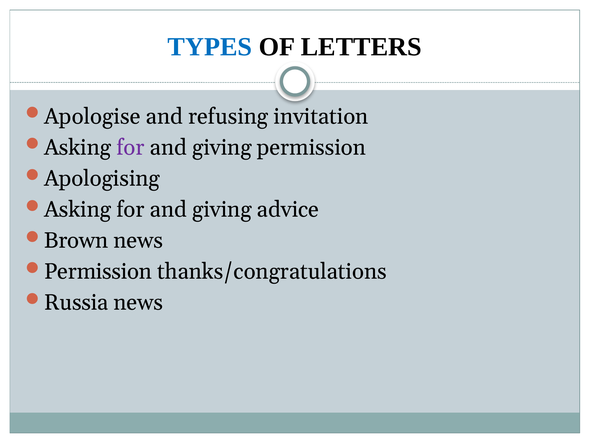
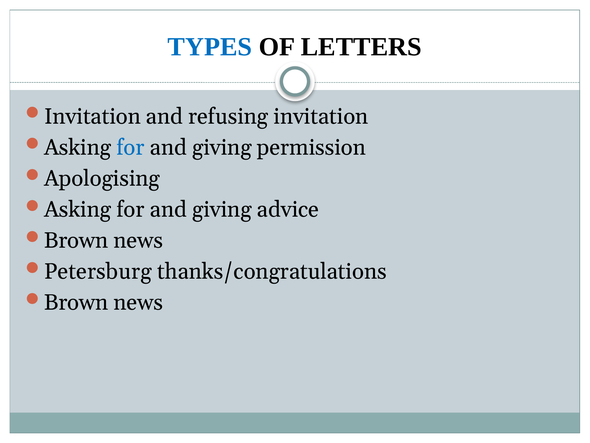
Apologise at (92, 116): Apologise -> Invitation
for at (130, 147) colour: purple -> blue
Permission at (98, 271): Permission -> Petersburg
Russia at (76, 302): Russia -> Brown
